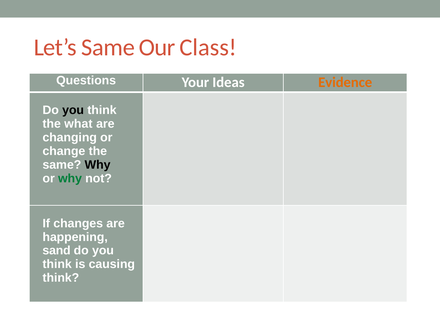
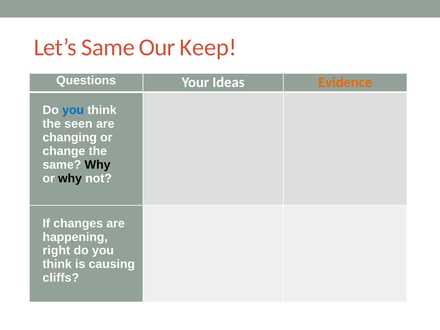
Class: Class -> Keep
you at (73, 110) colour: black -> blue
what: what -> seen
why at (70, 178) colour: green -> black
sand: sand -> right
think at (61, 278): think -> cliffs
